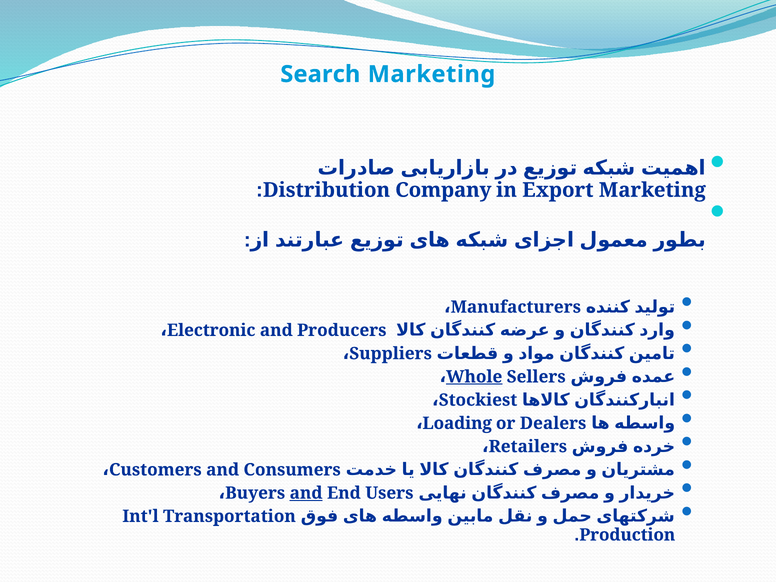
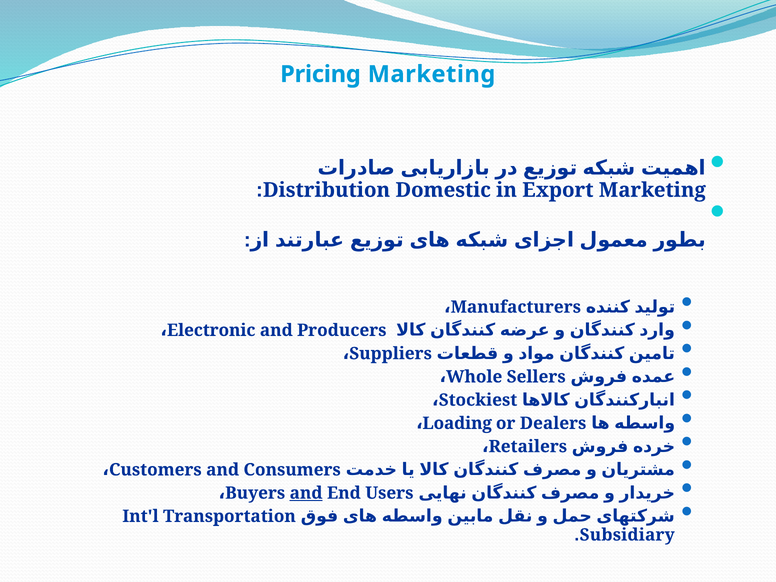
Search: Search -> Pricing
Company: Company -> Domestic
Whole underline: present -> none
Production: Production -> Subsidiary
